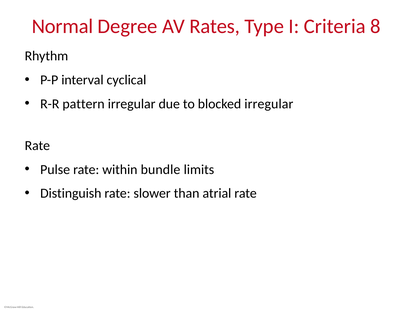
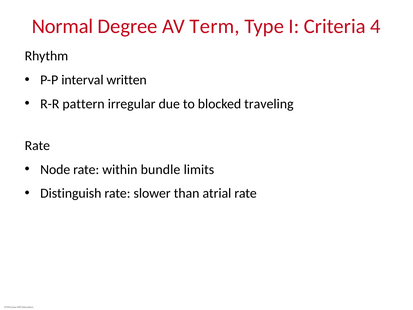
Rates: Rates -> Term
8: 8 -> 4
cyclical: cyclical -> written
blocked irregular: irregular -> traveling
Pulse: Pulse -> Node
